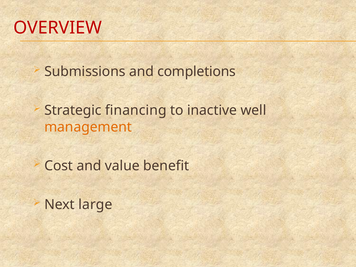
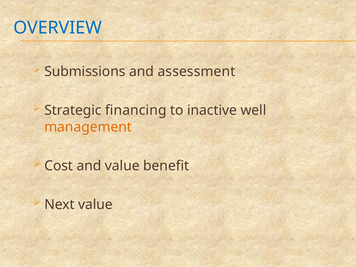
OVERVIEW colour: red -> blue
completions: completions -> assessment
Next large: large -> value
